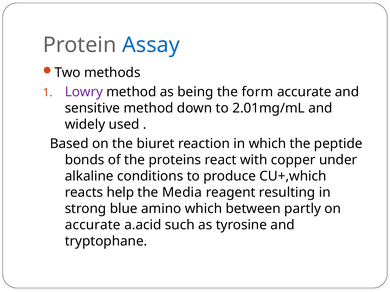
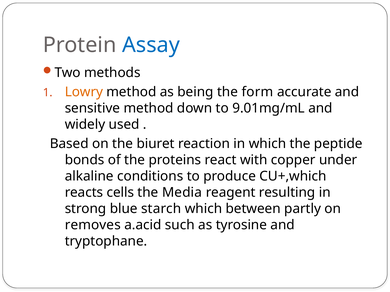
Lowry colour: purple -> orange
2.01mg/mL: 2.01mg/mL -> 9.01mg/mL
help: help -> cells
amino: amino -> starch
accurate at (93, 225): accurate -> removes
